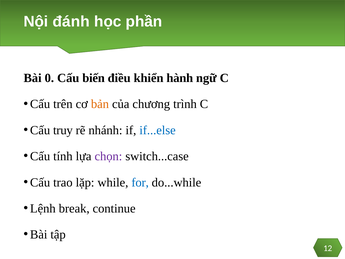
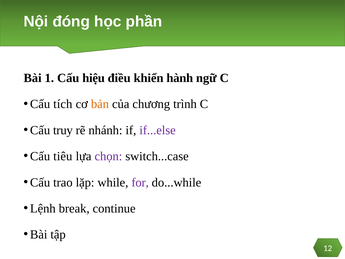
đánh: đánh -> đóng
0: 0 -> 1
biến: biến -> hiệu
trên: trên -> tích
if...else colour: blue -> purple
tính: tính -> tiêu
for colour: blue -> purple
